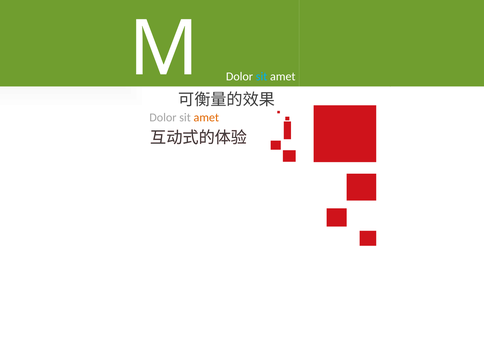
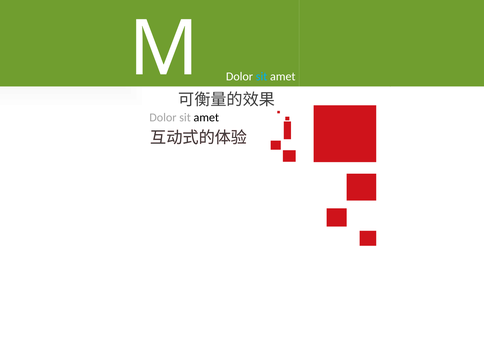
amet at (206, 117) colour: orange -> black
